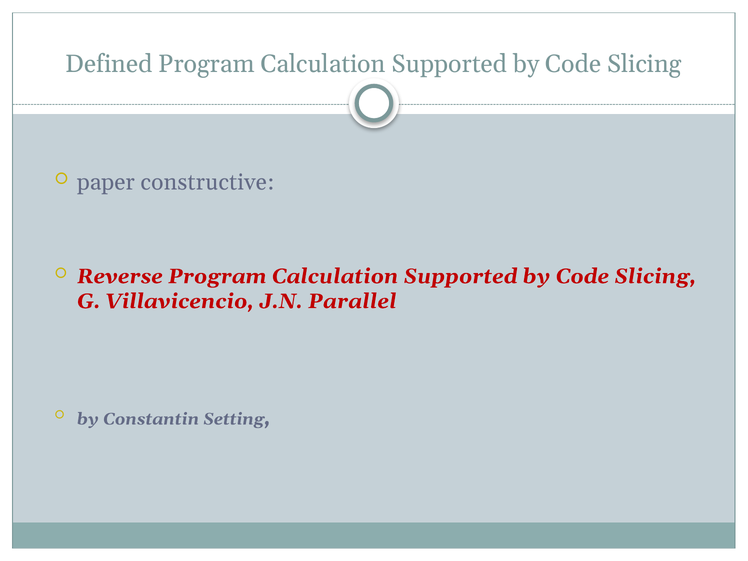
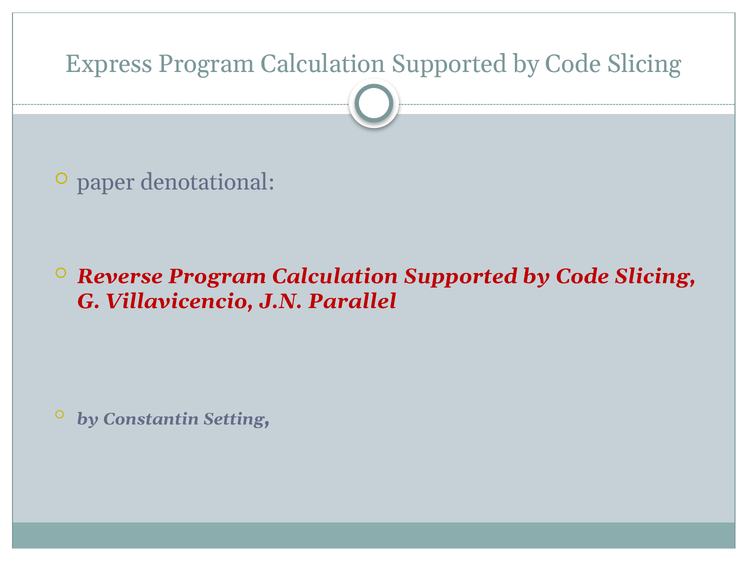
Defined: Defined -> Express
constructive: constructive -> denotational
